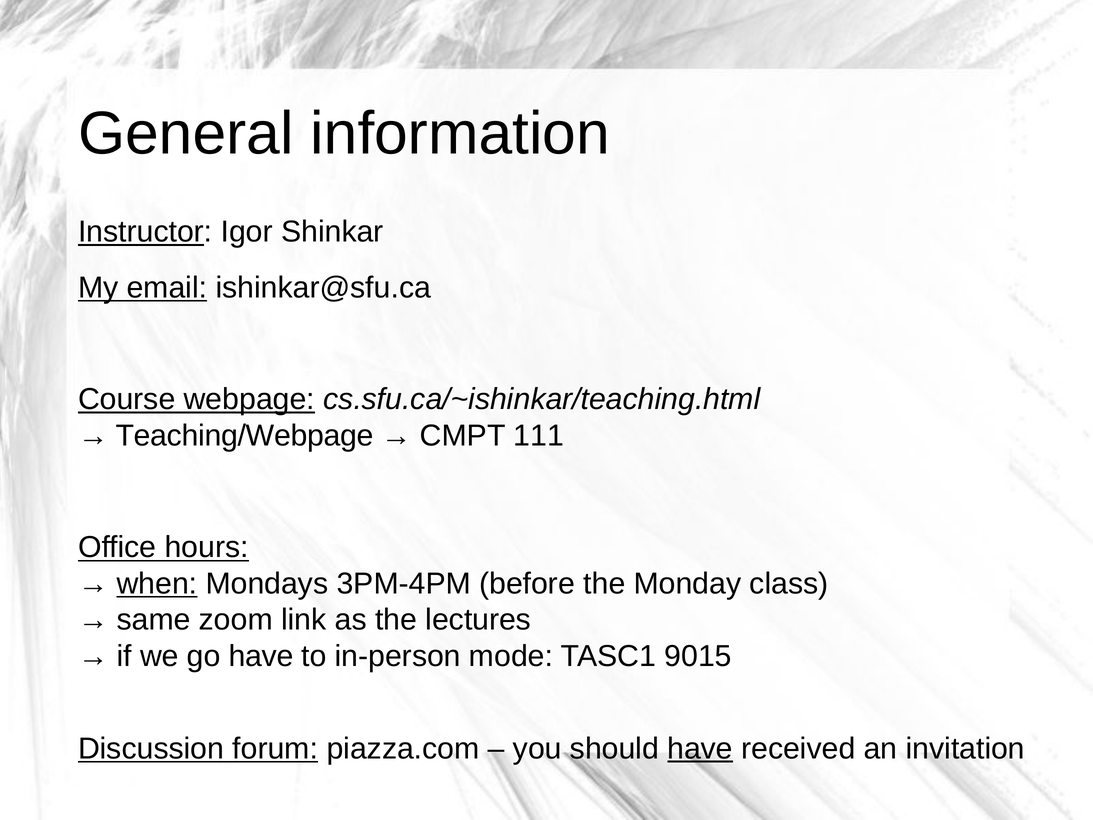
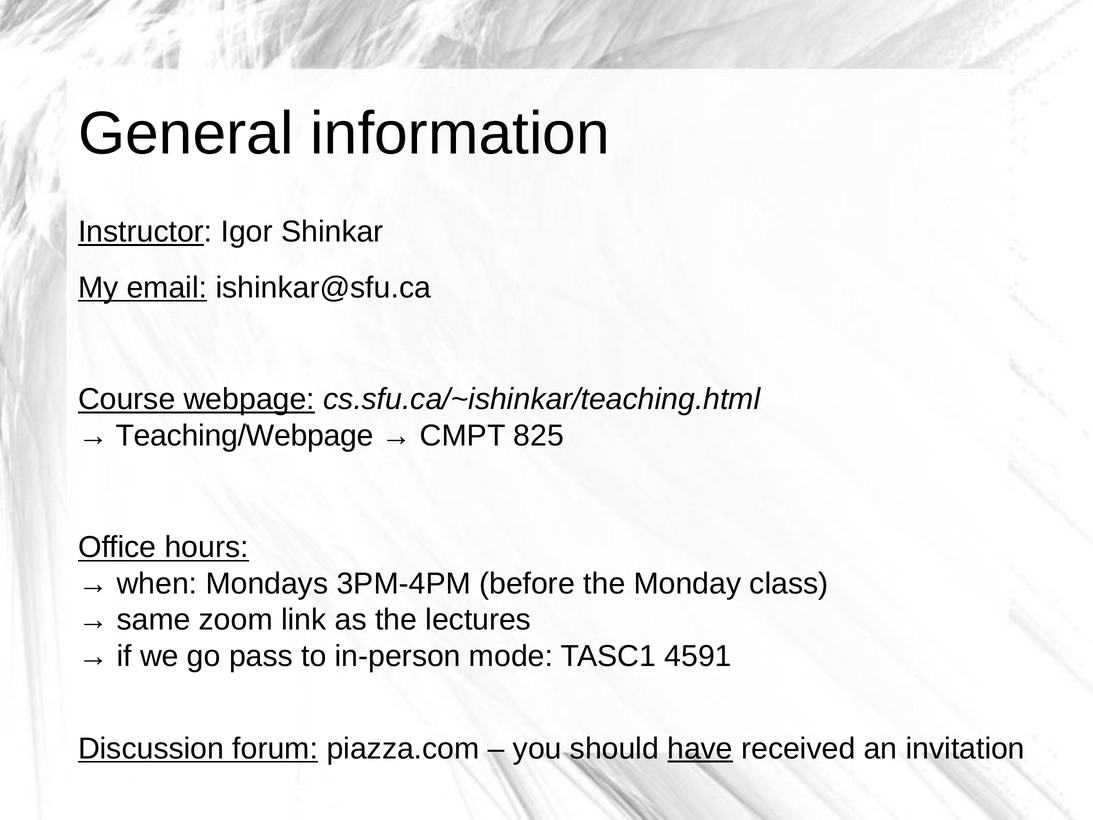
111: 111 -> 825
when underline: present -> none
go have: have -> pass
9015: 9015 -> 4591
